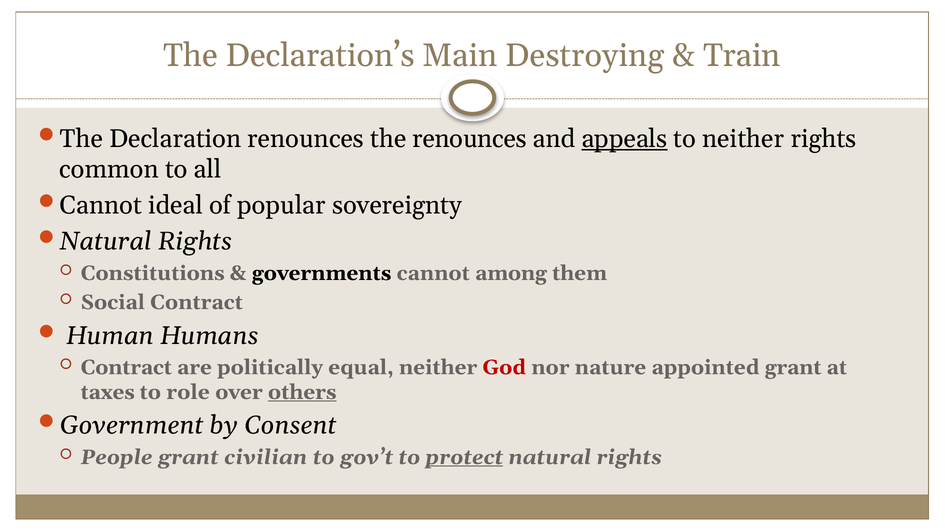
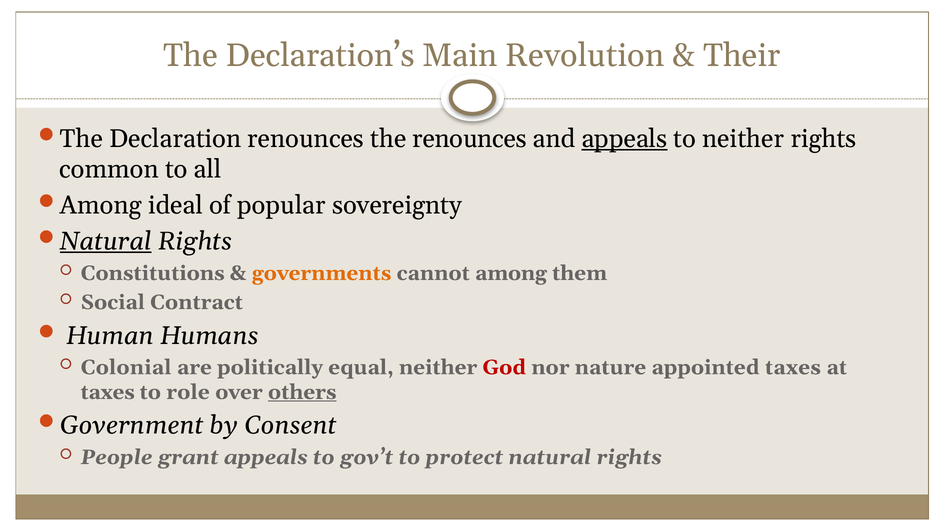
Destroying: Destroying -> Revolution
Train: Train -> Their
Cannot at (101, 206): Cannot -> Among
Natural at (106, 242) underline: none -> present
governments colour: black -> orange
Contract at (126, 368): Contract -> Colonial
appointed grant: grant -> taxes
grant civilian: civilian -> appeals
protect underline: present -> none
